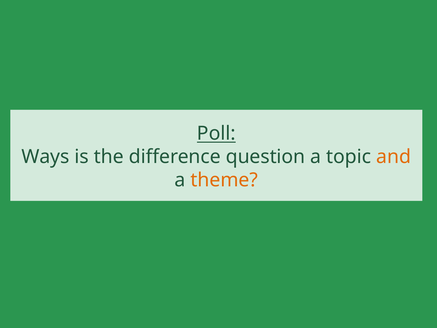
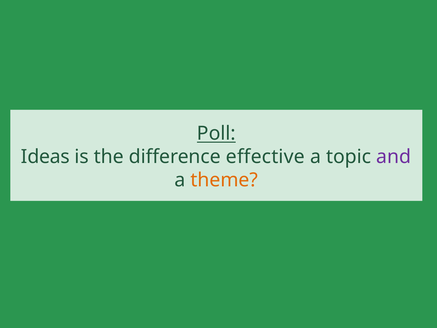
Ways: Ways -> Ideas
question: question -> effective
and colour: orange -> purple
